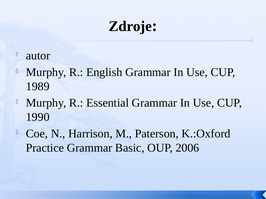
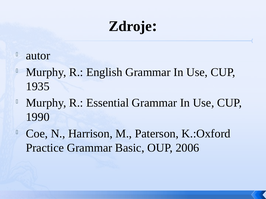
1989: 1989 -> 1935
